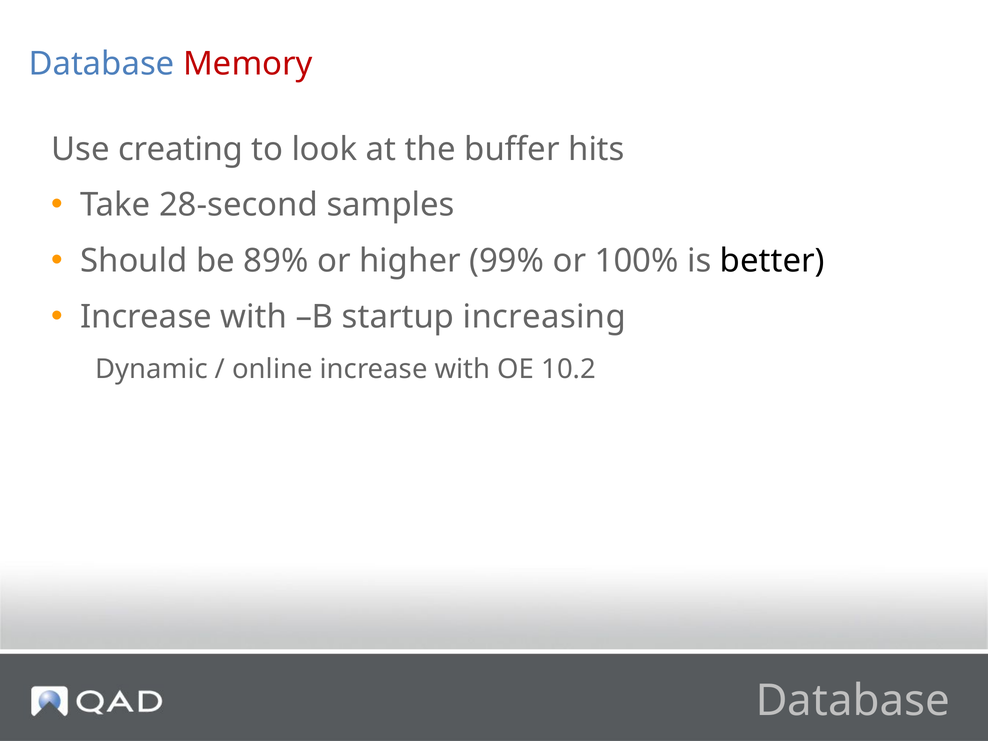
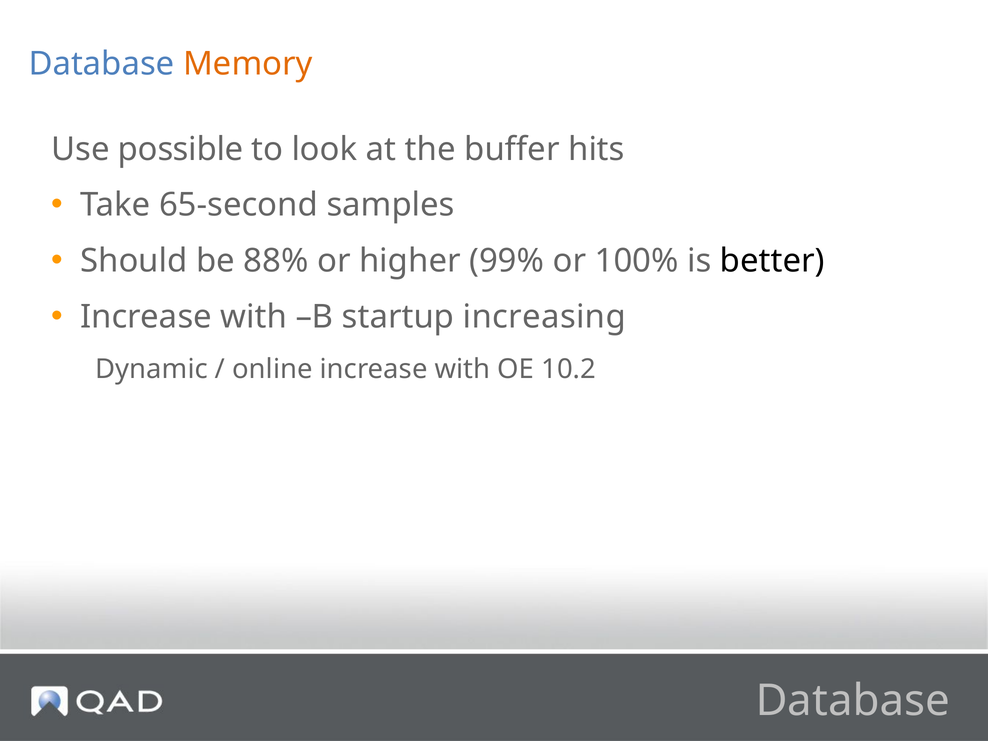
Memory colour: red -> orange
creating: creating -> possible
28-second: 28-second -> 65-second
89%: 89% -> 88%
